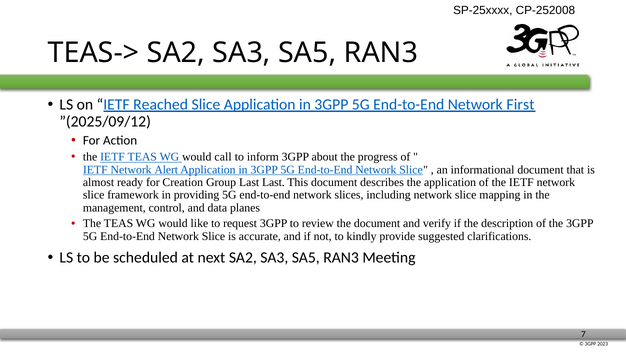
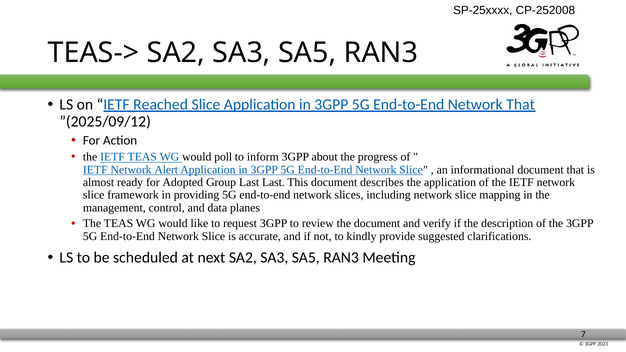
Network First: First -> That
call: call -> poll
Creation: Creation -> Adopted
